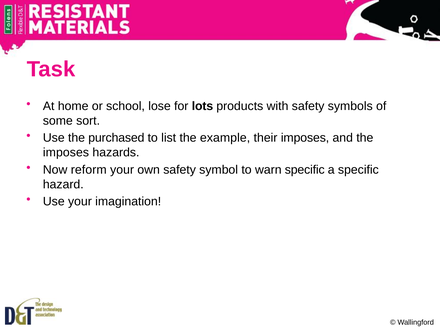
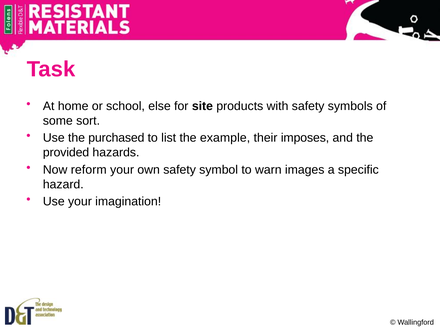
lose: lose -> else
lots: lots -> site
imposes at (66, 153): imposes -> provided
warn specific: specific -> images
